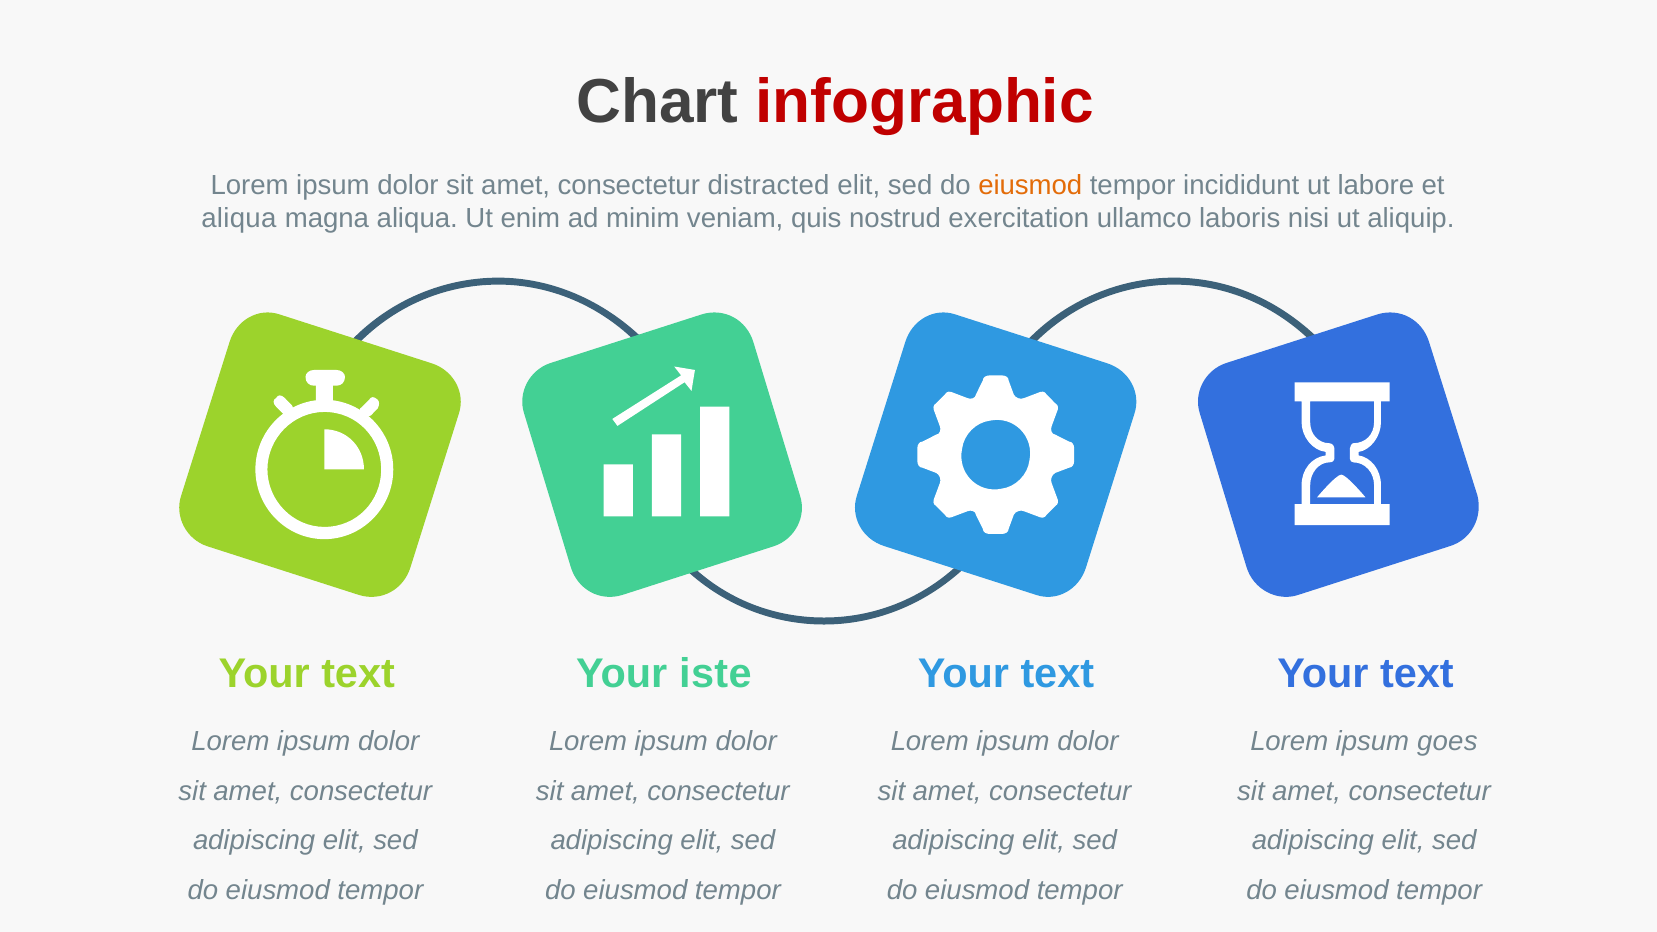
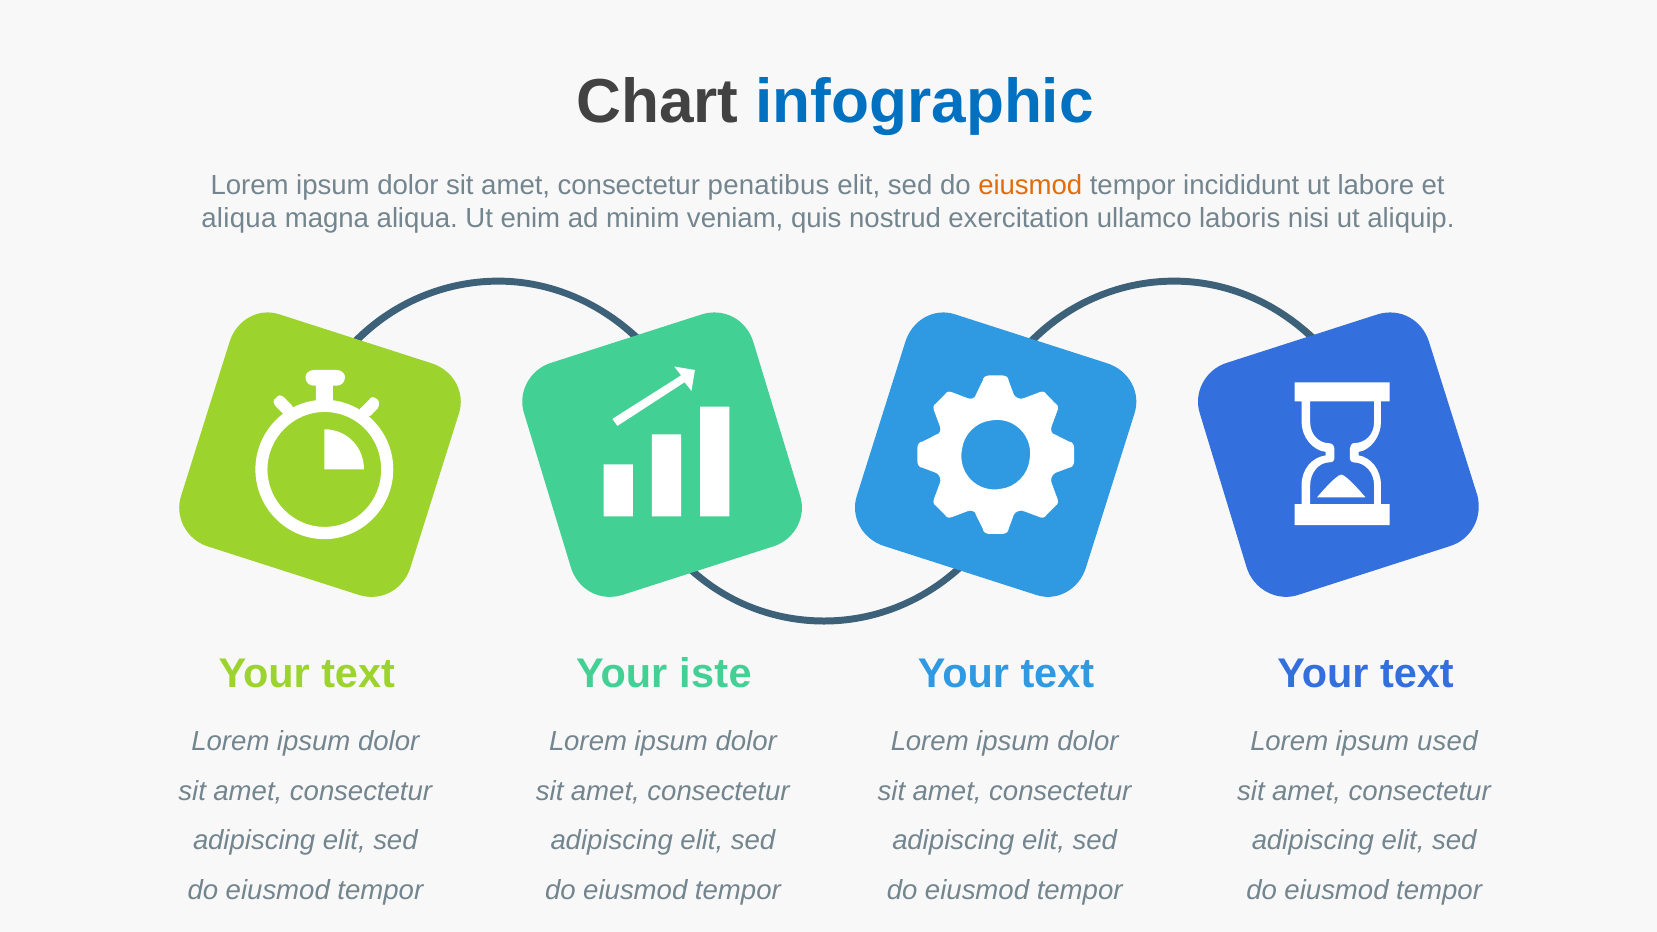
infographic colour: red -> blue
distracted: distracted -> penatibus
goes: goes -> used
